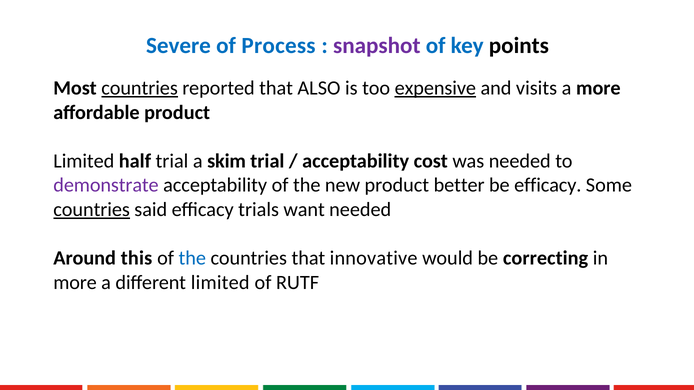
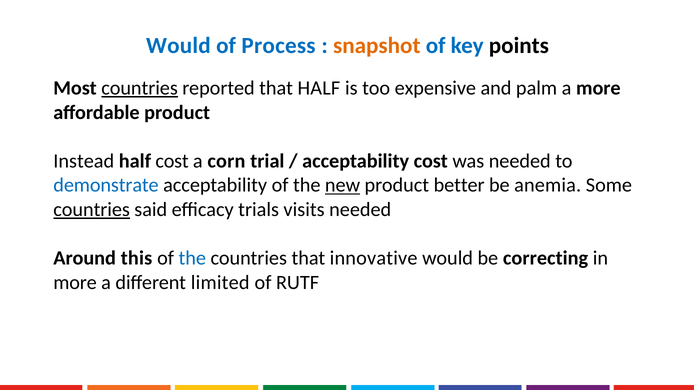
Severe at (178, 46): Severe -> Would
snapshot colour: purple -> orange
that ALSO: ALSO -> HALF
expensive underline: present -> none
visits: visits -> palm
Limited at (84, 161): Limited -> Instead
half trial: trial -> cost
skim: skim -> corn
demonstrate colour: purple -> blue
new underline: none -> present
be efficacy: efficacy -> anemia
want: want -> visits
